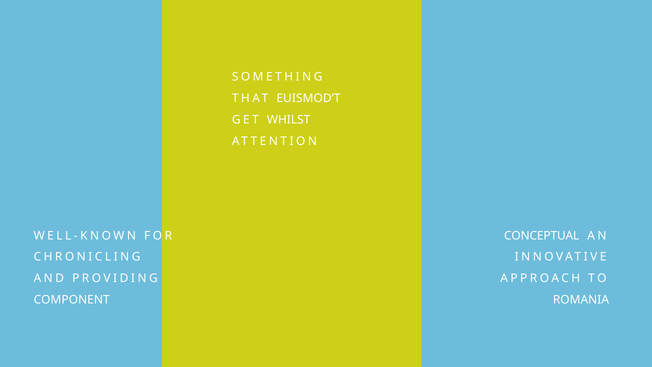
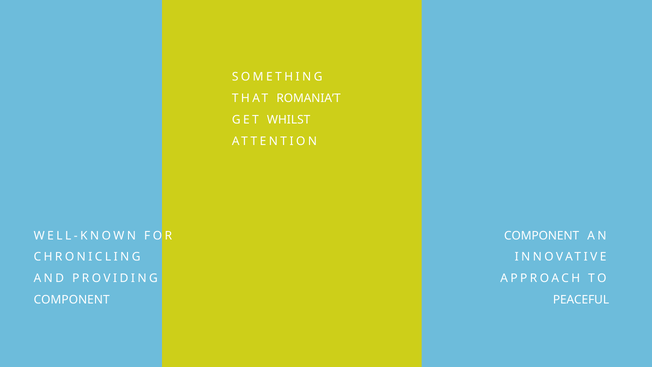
EUISMOD’T: EUISMOD’T -> ROMANIA’T
CONCEPTUAL at (542, 235): CONCEPTUAL -> COMPONENT
ROMANIA: ROMANIA -> PEACEFUL
